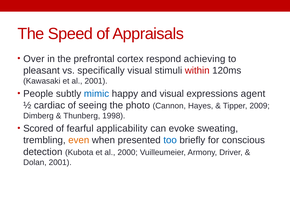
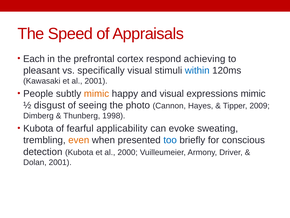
Over: Over -> Each
within colour: red -> blue
mimic at (97, 93) colour: blue -> orange
expressions agent: agent -> mimic
cardiac: cardiac -> disgust
Scored at (38, 128): Scored -> Kubota
